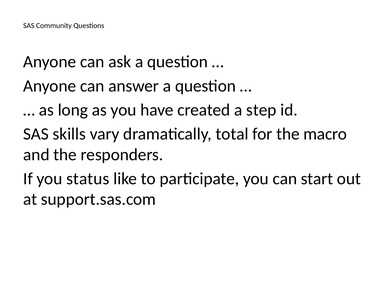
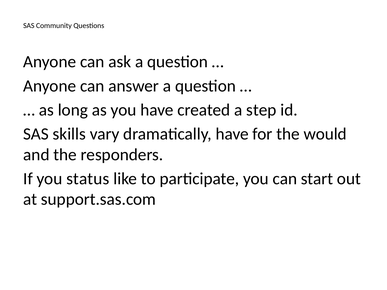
dramatically total: total -> have
macro: macro -> would
